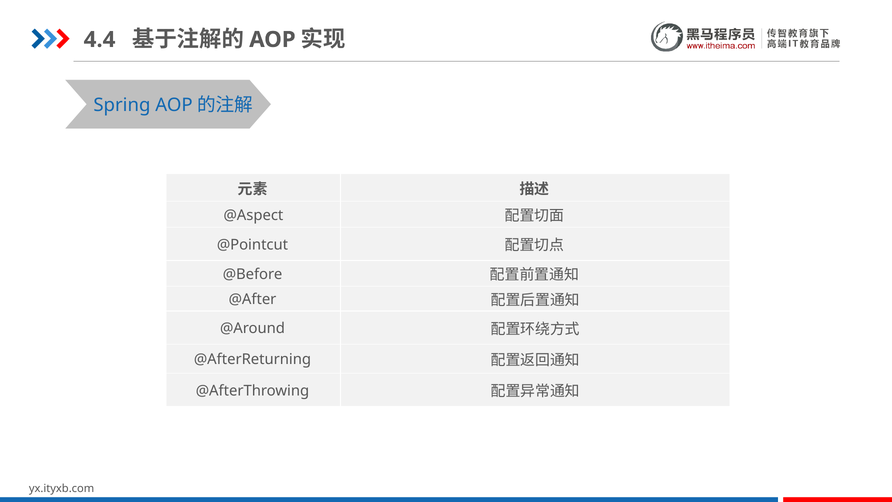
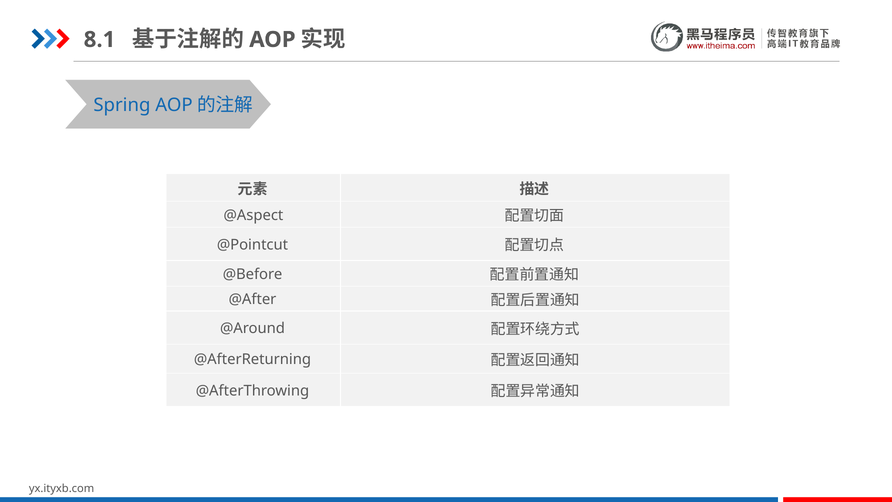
4.4: 4.4 -> 8.1
